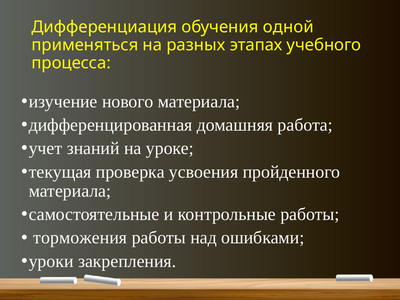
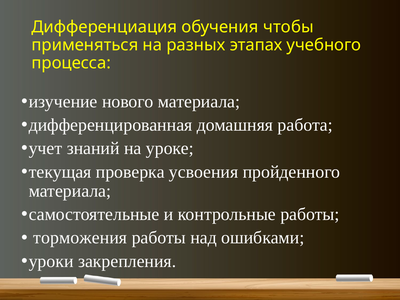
одной: одной -> чтобы
